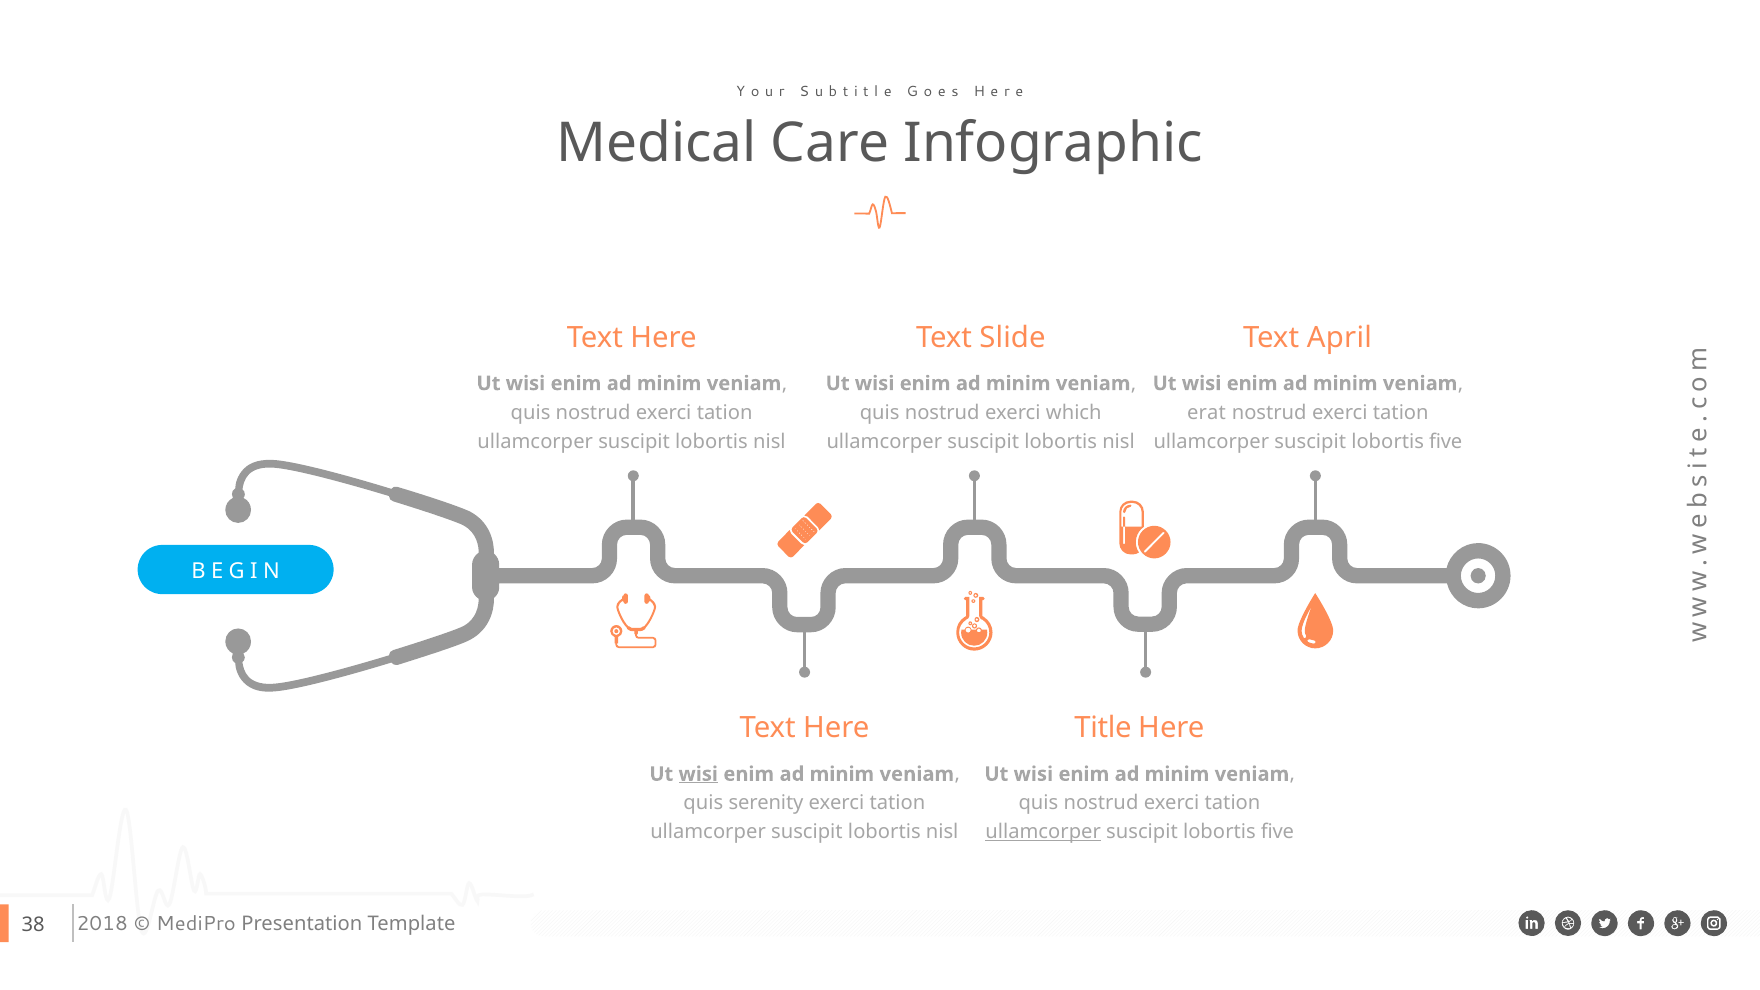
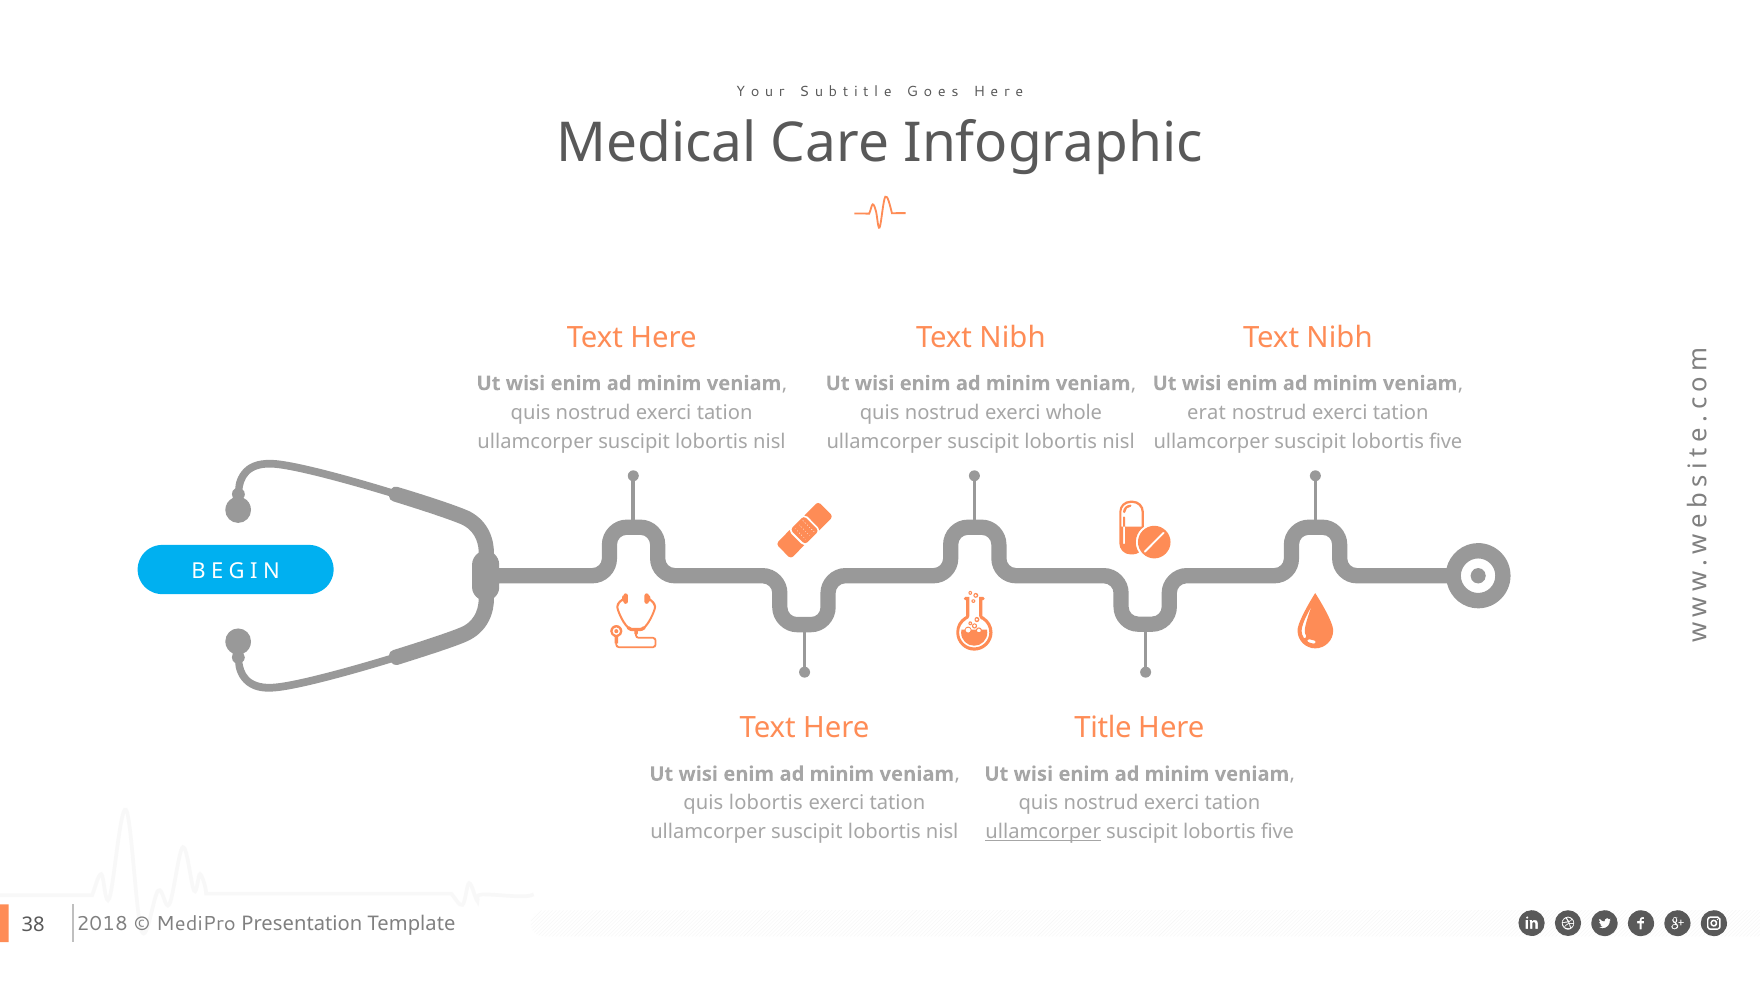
Slide at (1013, 338): Slide -> Nibh
April at (1339, 338): April -> Nibh
which: which -> whole
wisi at (698, 774) underline: present -> none
quis serenity: serenity -> lobortis
